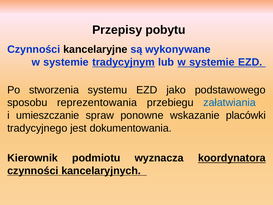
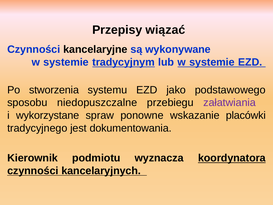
pobytu: pobytu -> wiązać
reprezentowania: reprezentowania -> niedopuszczalne
załatwiania colour: blue -> purple
umieszczanie: umieszczanie -> wykorzystane
